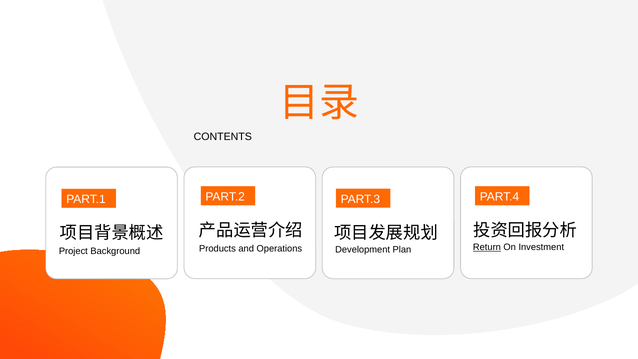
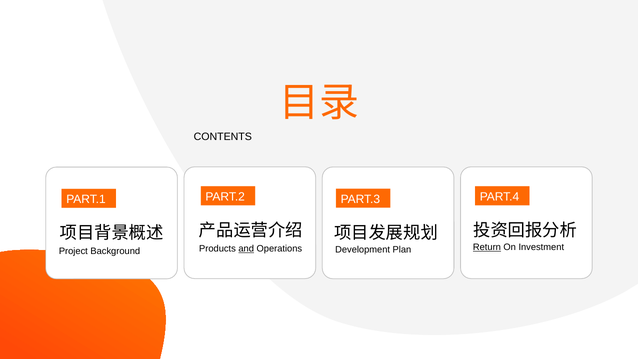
and underline: none -> present
